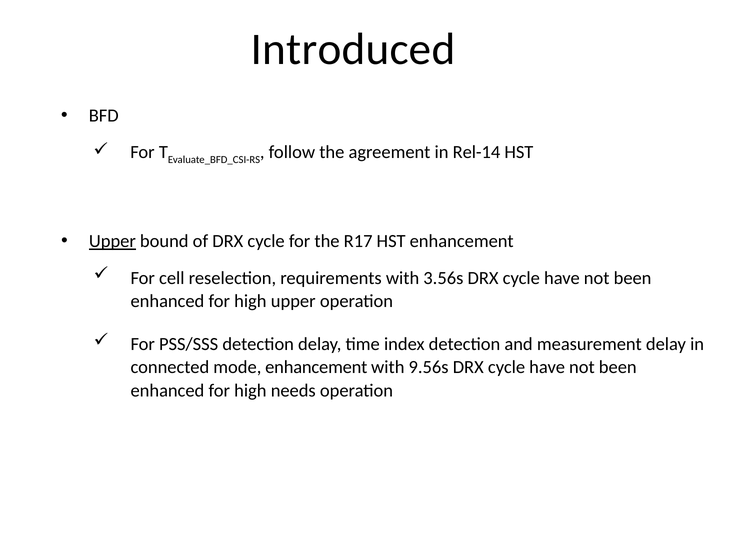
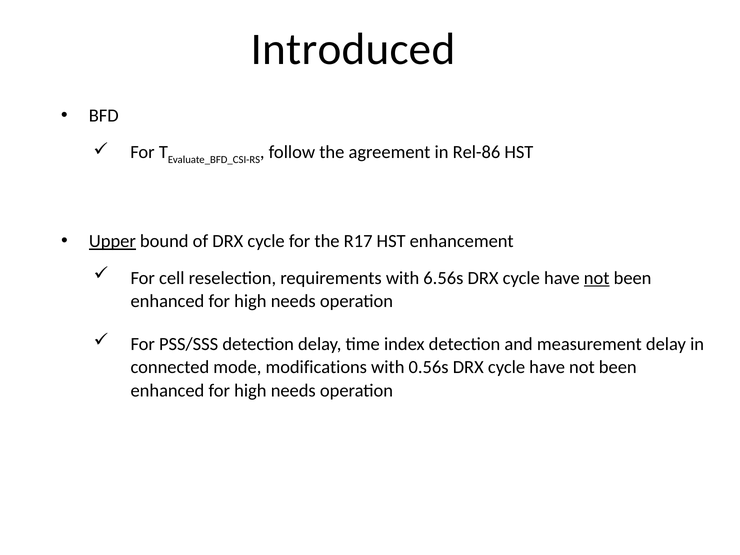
Rel-14: Rel-14 -> Rel-86
3.56s: 3.56s -> 6.56s
not at (597, 278) underline: none -> present
upper at (293, 301): upper -> needs
mode enhancement: enhancement -> modifications
9.56s: 9.56s -> 0.56s
